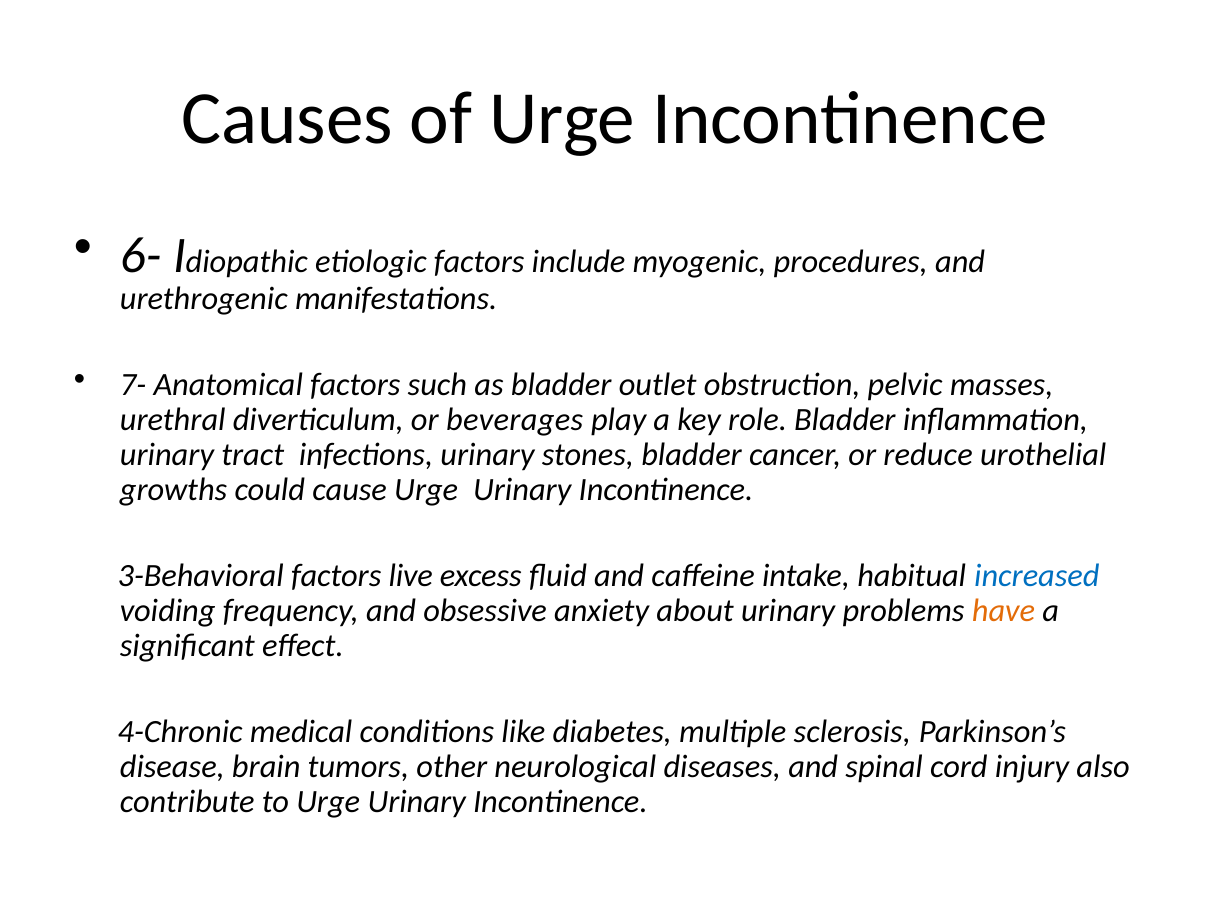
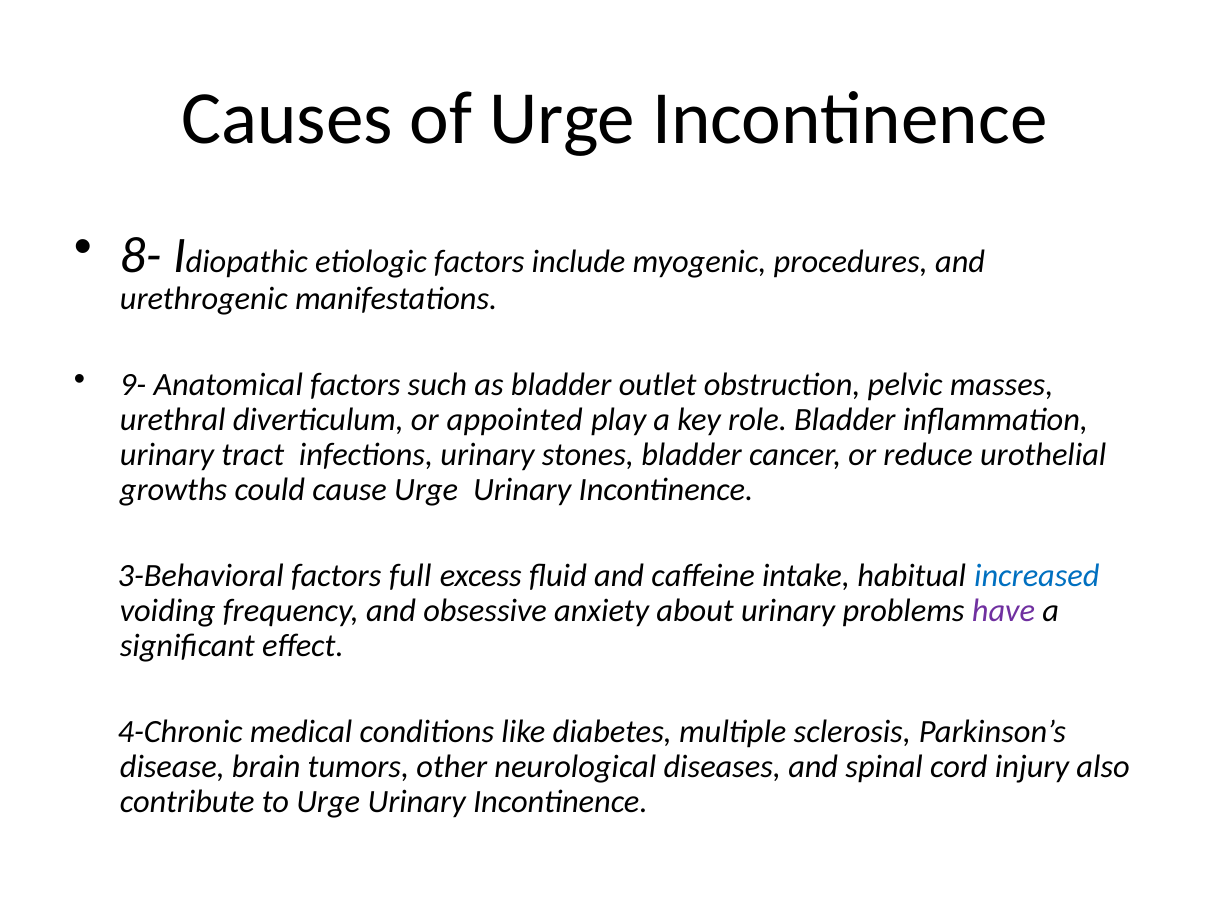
6-: 6- -> 8-
7-: 7- -> 9-
beverages: beverages -> appointed
live: live -> full
have colour: orange -> purple
